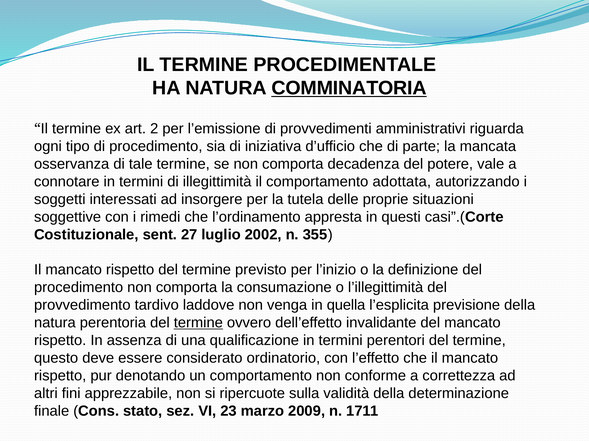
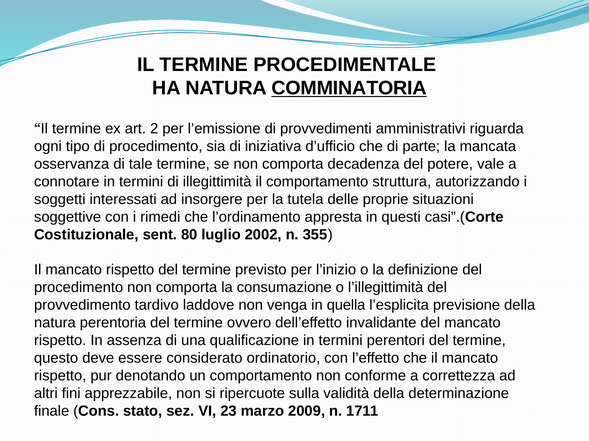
adottata: adottata -> struttura
27: 27 -> 80
termine at (198, 323) underline: present -> none
